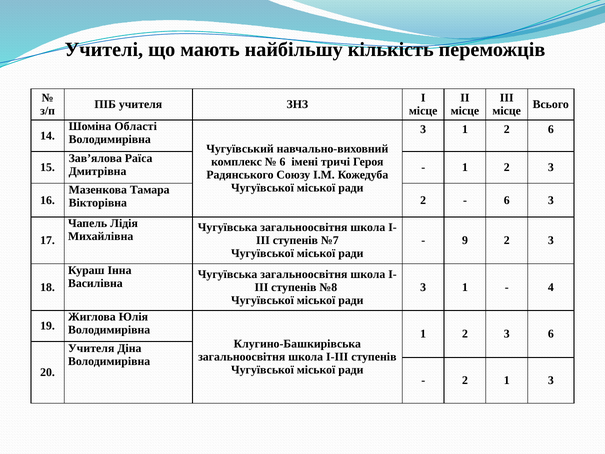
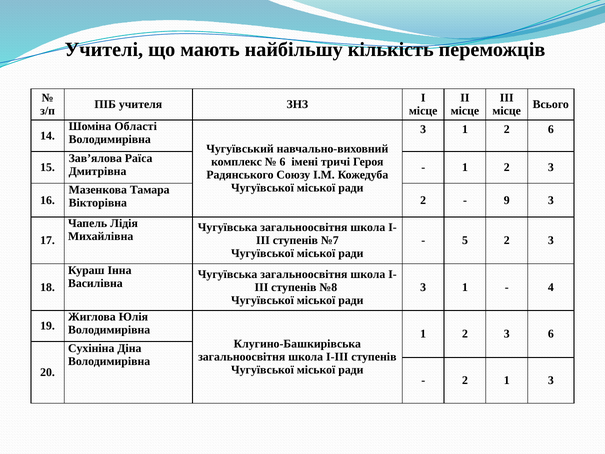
6 at (507, 200): 6 -> 9
9: 9 -> 5
Учителя at (91, 348): Учителя -> Сухініна
